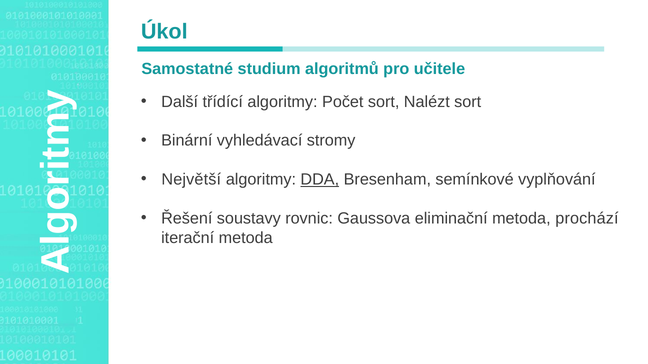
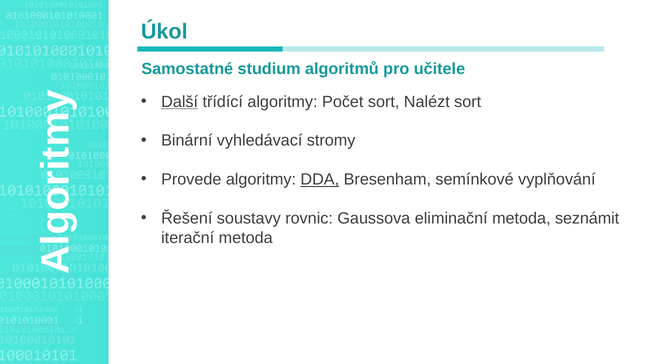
Další underline: none -> present
Největší: Největší -> Provede
prochází: prochází -> seznámit
